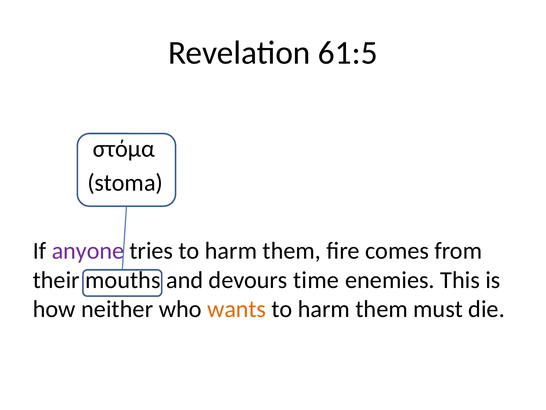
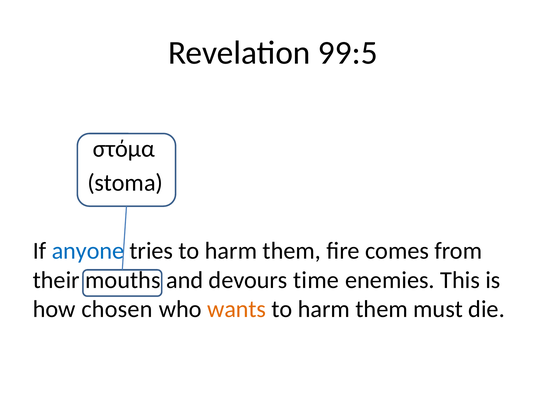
61:5: 61:5 -> 99:5
anyone colour: purple -> blue
neither: neither -> chosen
